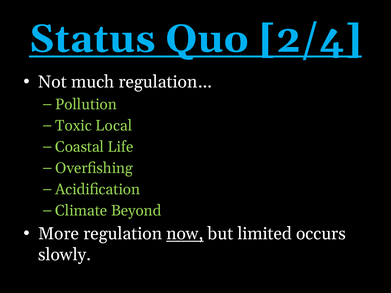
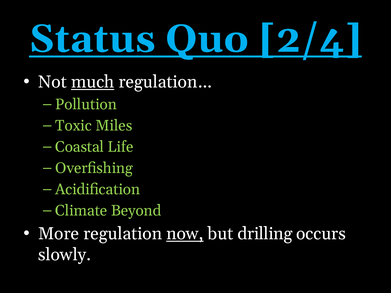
much underline: none -> present
Local: Local -> Miles
limited: limited -> drilling
